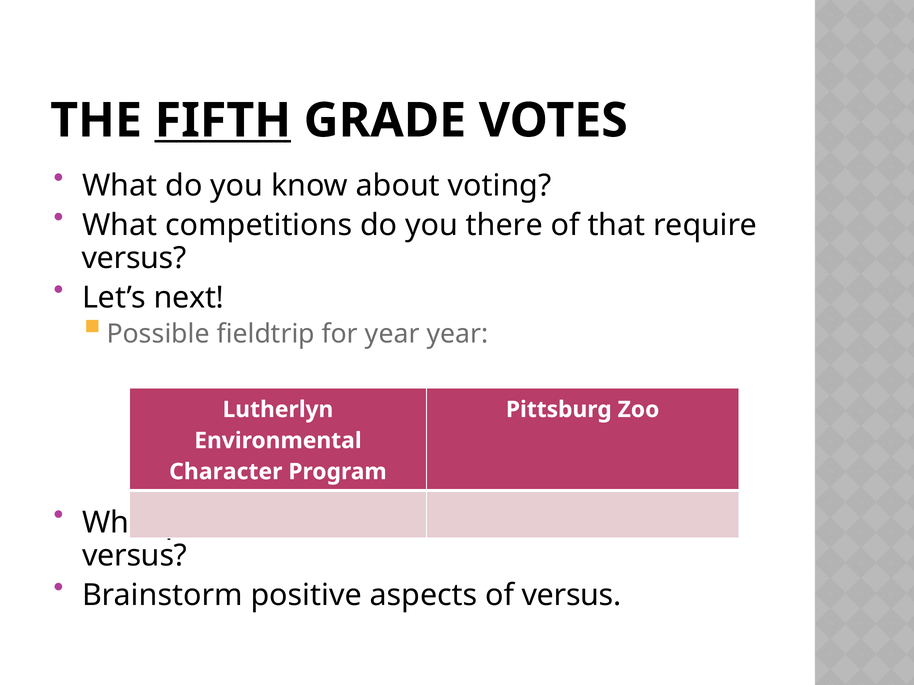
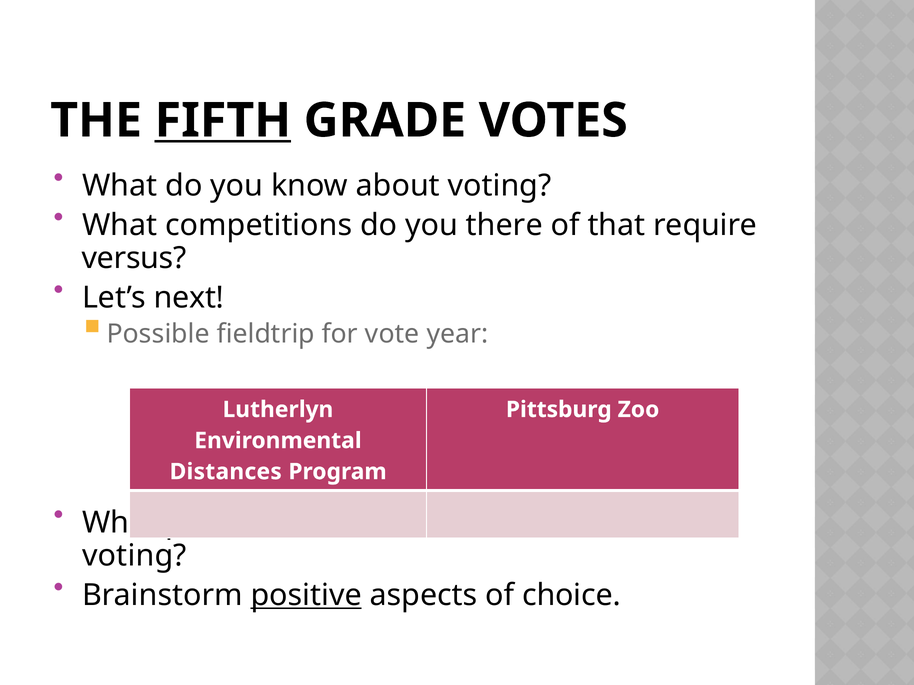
for year: year -> vote
Character: Character -> Distances
versus at (135, 556): versus -> voting
positive underline: none -> present
of versus: versus -> choice
